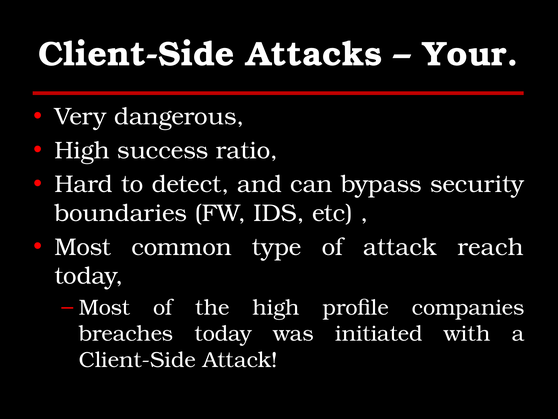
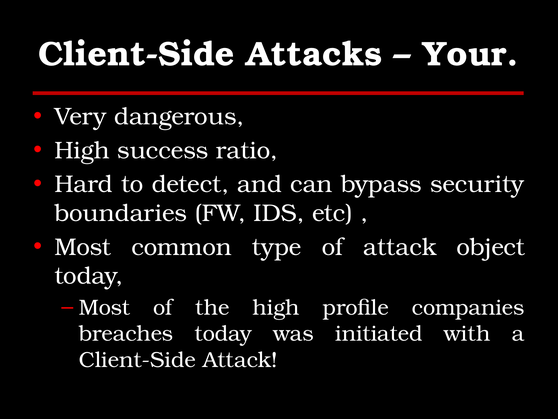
reach: reach -> object
